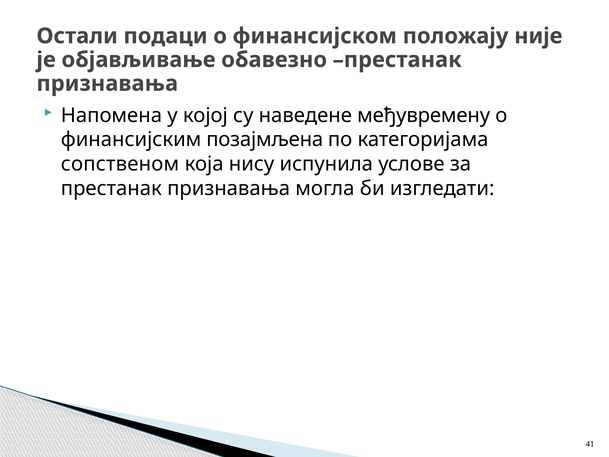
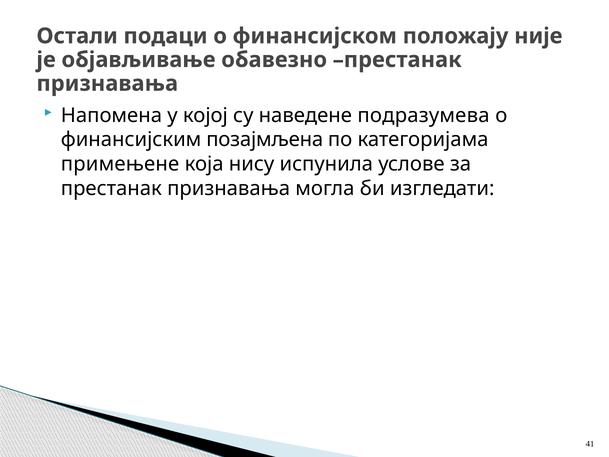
међувремену: међувремену -> подразумева
сопственом: сопственом -> примењене
